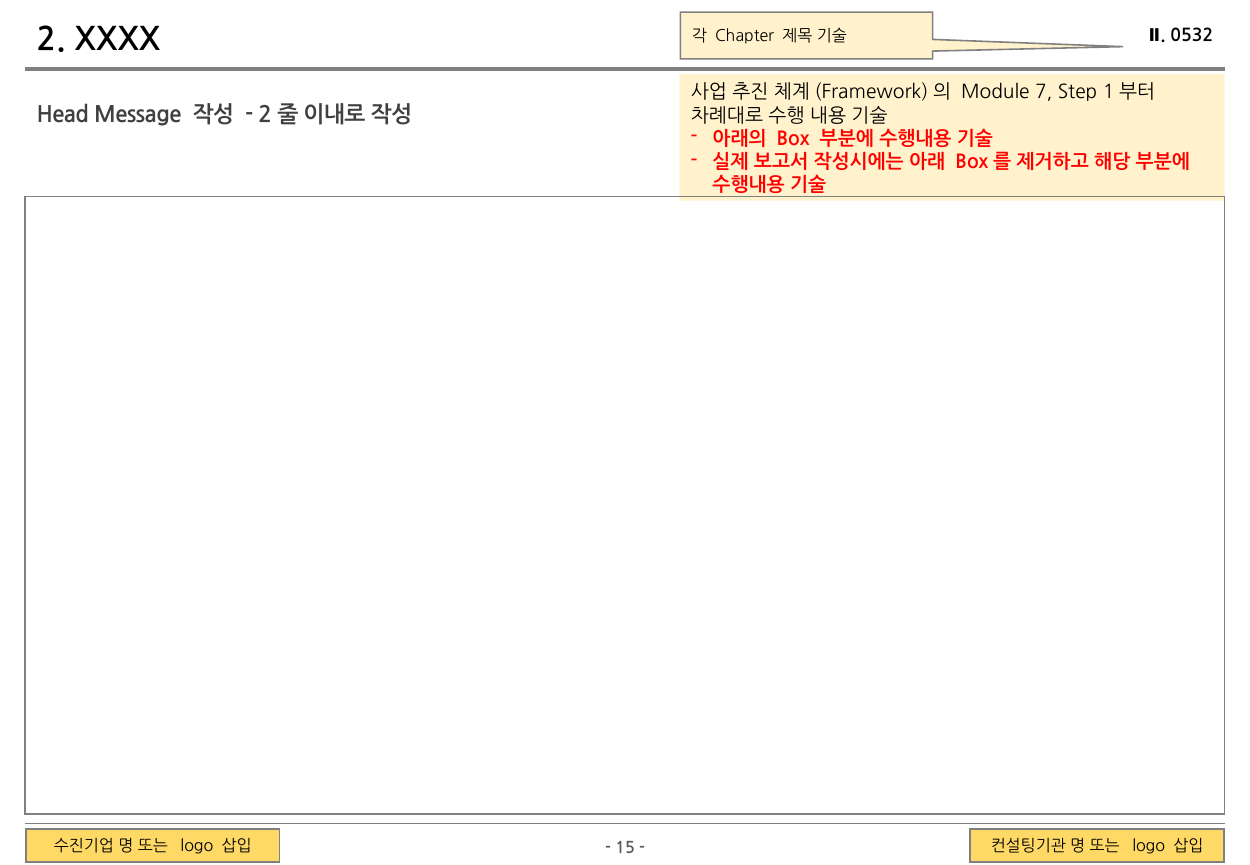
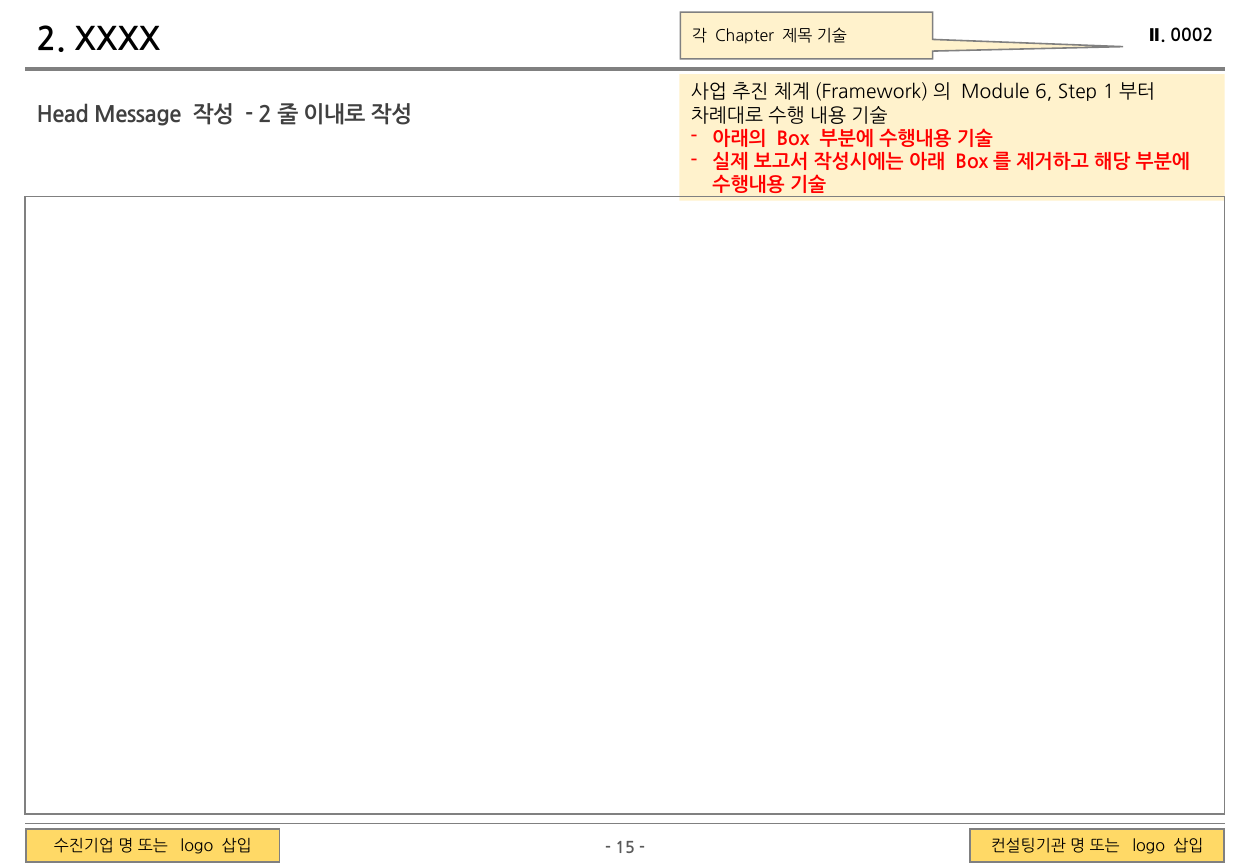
0532: 0532 -> 0002
7: 7 -> 6
